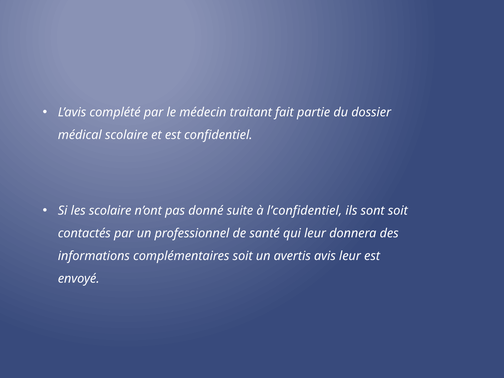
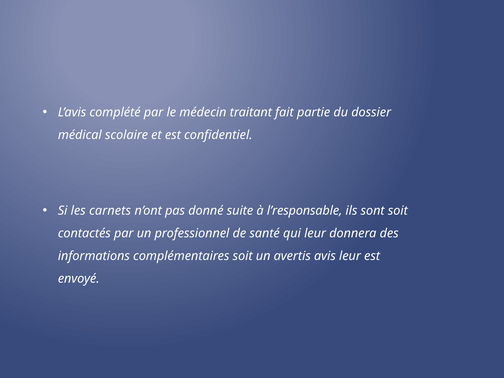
les scolaire: scolaire -> carnets
l’confidentiel: l’confidentiel -> l’responsable
